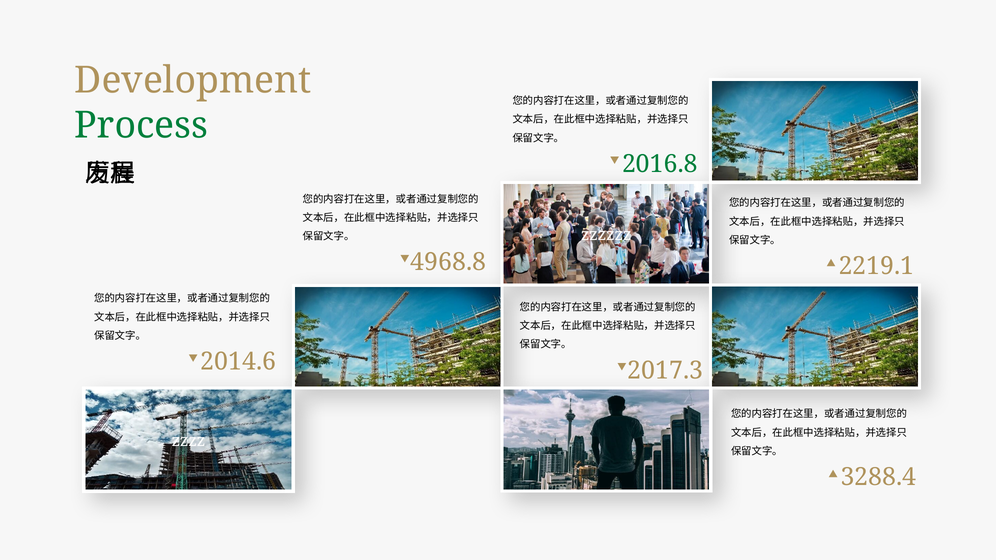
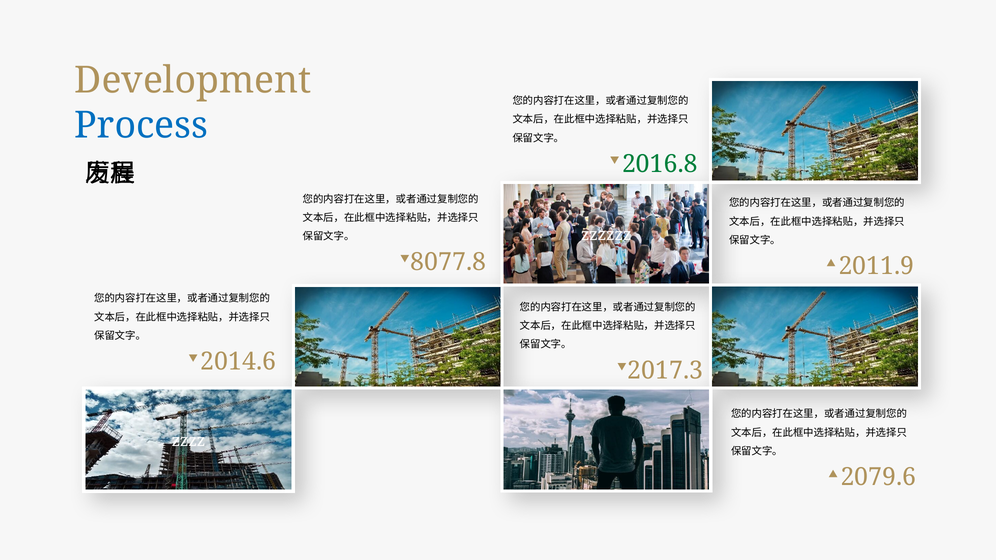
Process colour: green -> blue
4968.8: 4968.8 -> 8077.8
2219.1: 2219.1 -> 2011.9
3288.4: 3288.4 -> 2079.6
